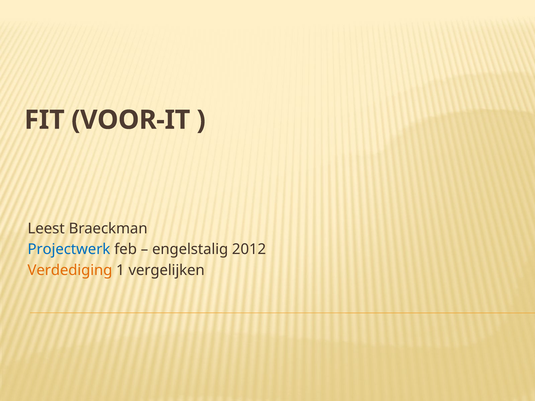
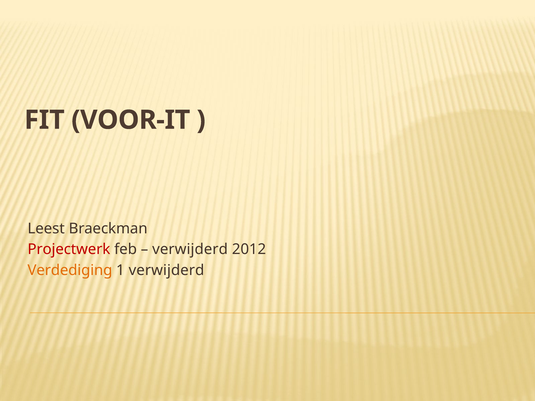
Projectwerk colour: blue -> red
engelstalig at (190, 250): engelstalig -> verwijderd
1 vergelijken: vergelijken -> verwijderd
